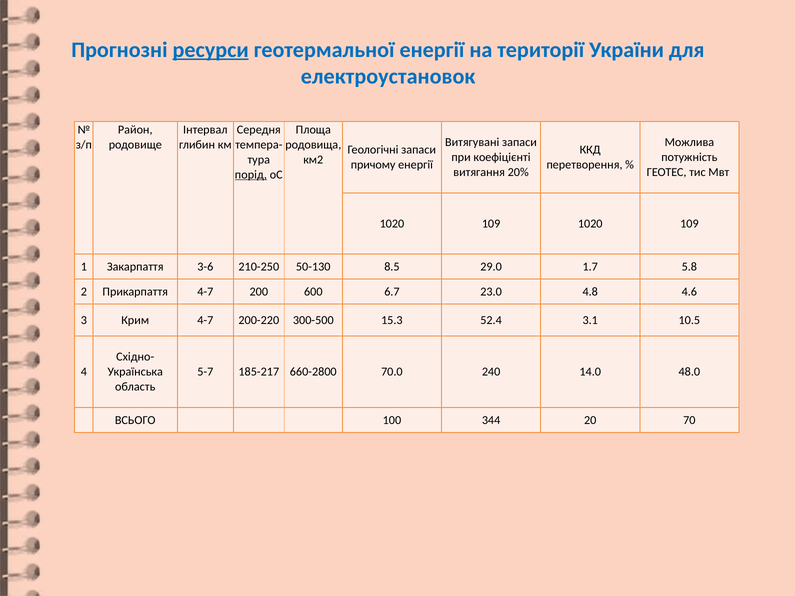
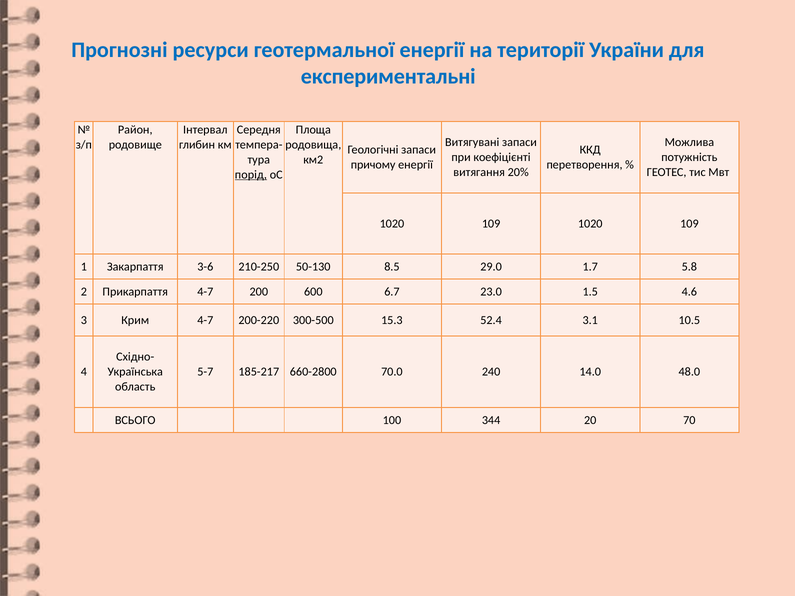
ресурси underline: present -> none
електроустановок: електроустановок -> експериментальні
4.8: 4.8 -> 1.5
